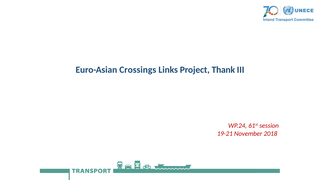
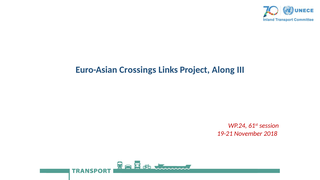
Thank: Thank -> Along
